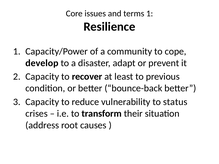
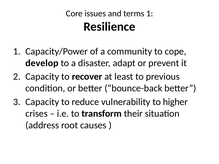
status: status -> higher
